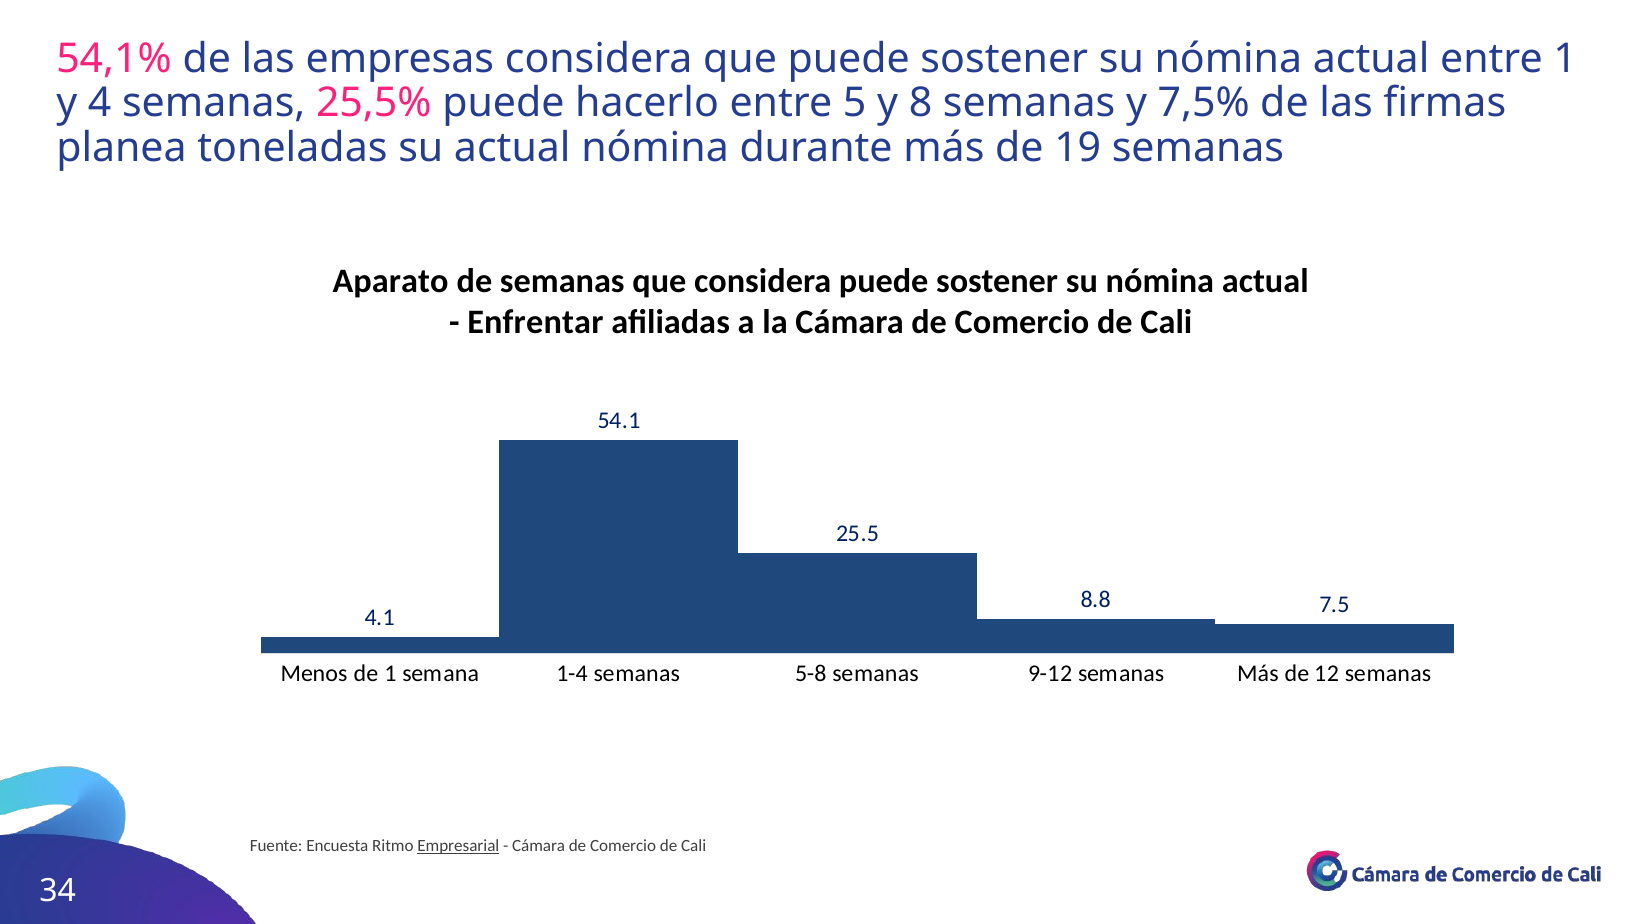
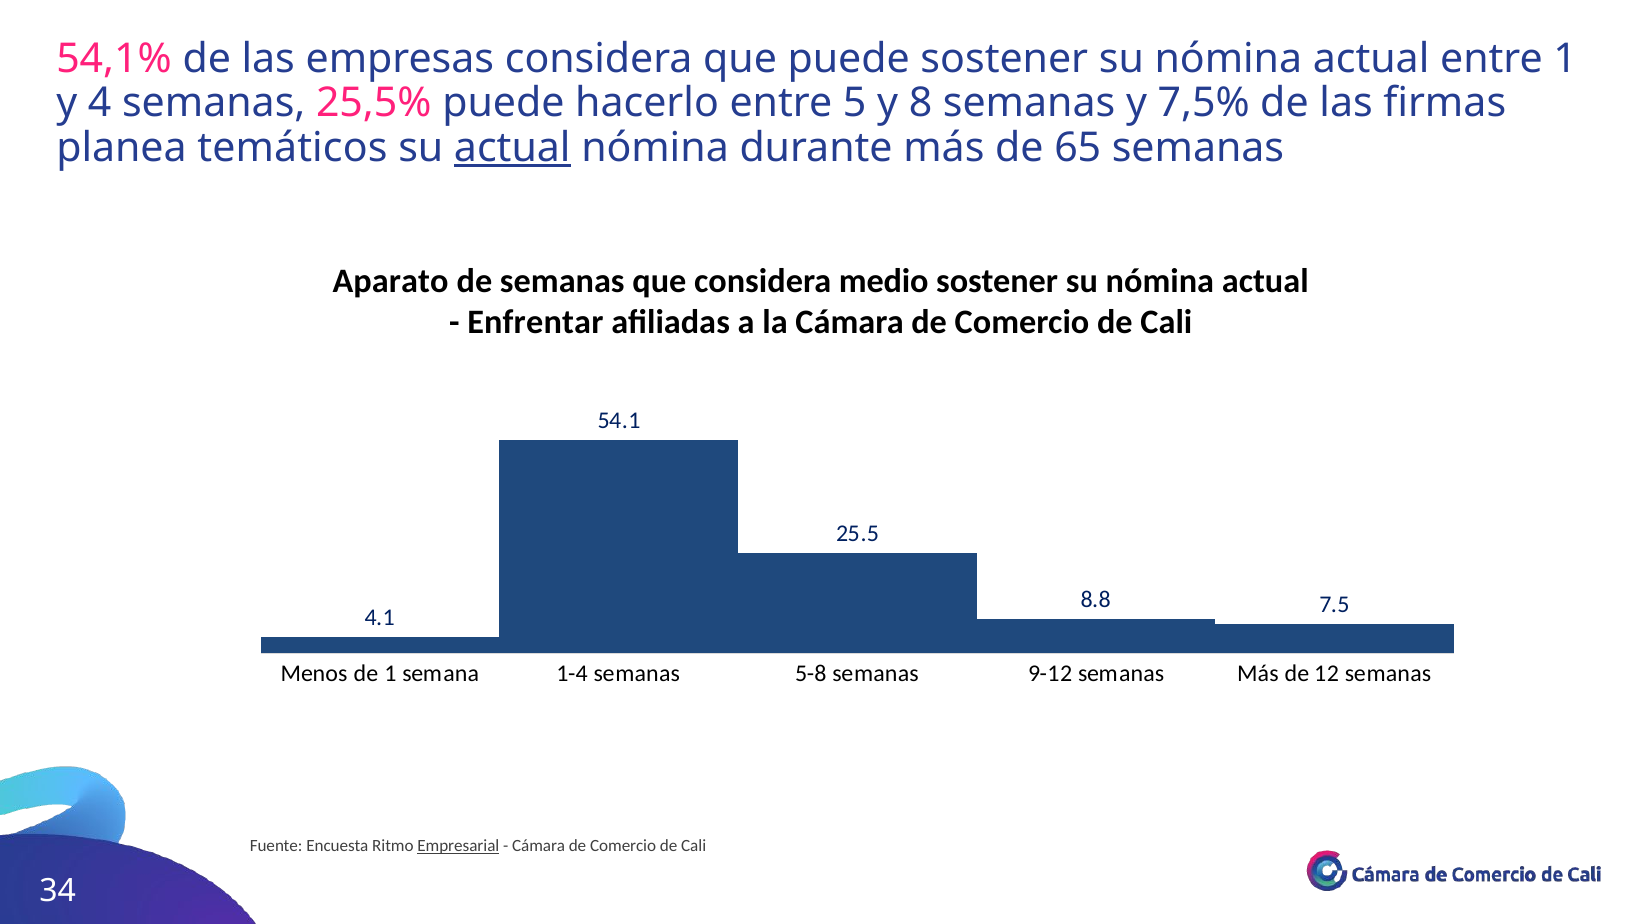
toneladas: toneladas -> temáticos
actual at (512, 148) underline: none -> present
19: 19 -> 65
considera puede: puede -> medio
